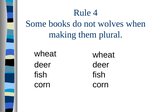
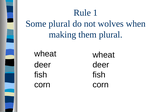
4: 4 -> 1
Some books: books -> plural
